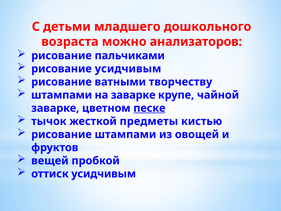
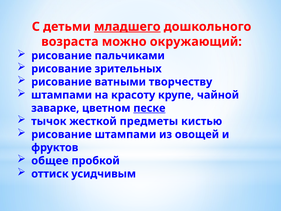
младшего underline: none -> present
анализаторов: анализаторов -> окружающий
рисование усидчивым: усидчивым -> зрительных
на заварке: заварке -> красоту
вещей: вещей -> общее
